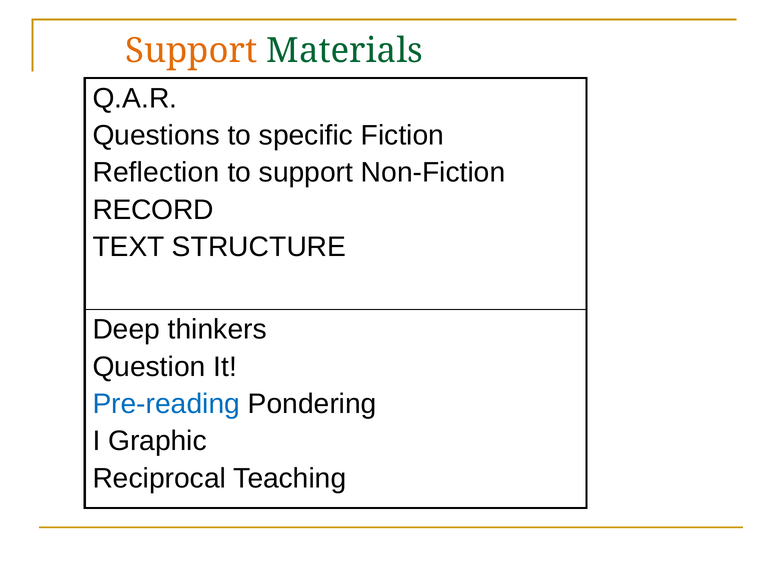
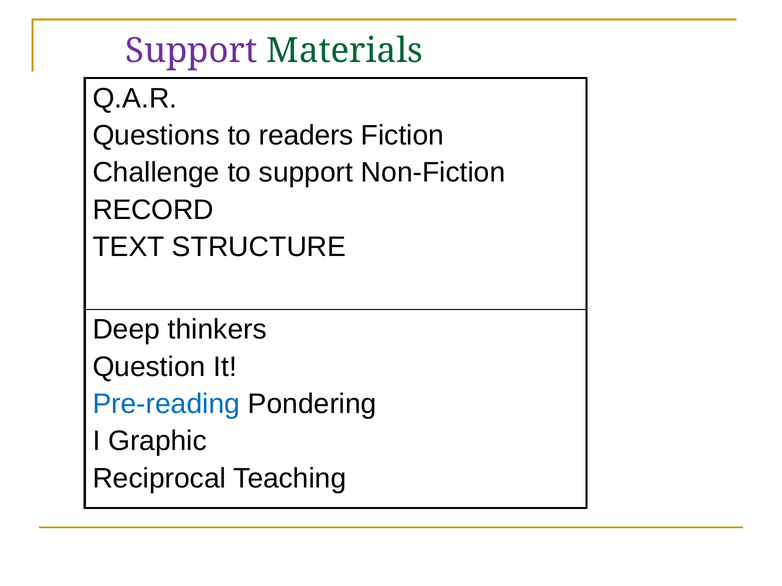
Support at (191, 51) colour: orange -> purple
specific: specific -> readers
Reflection: Reflection -> Challenge
